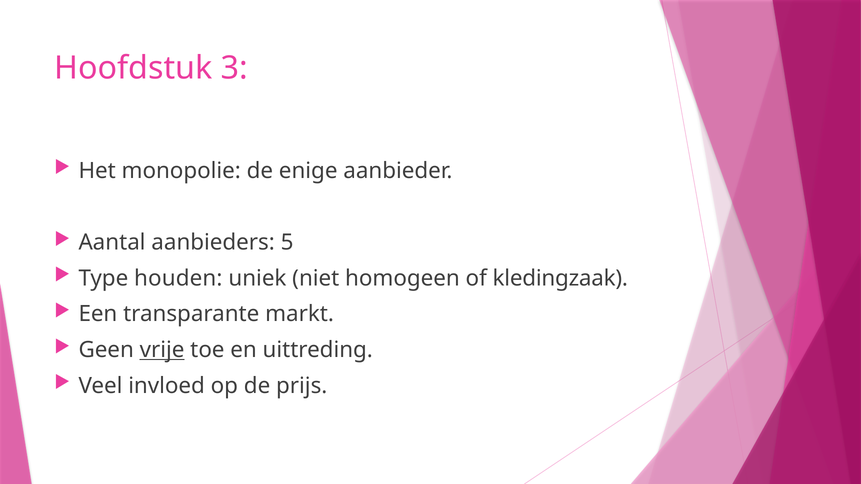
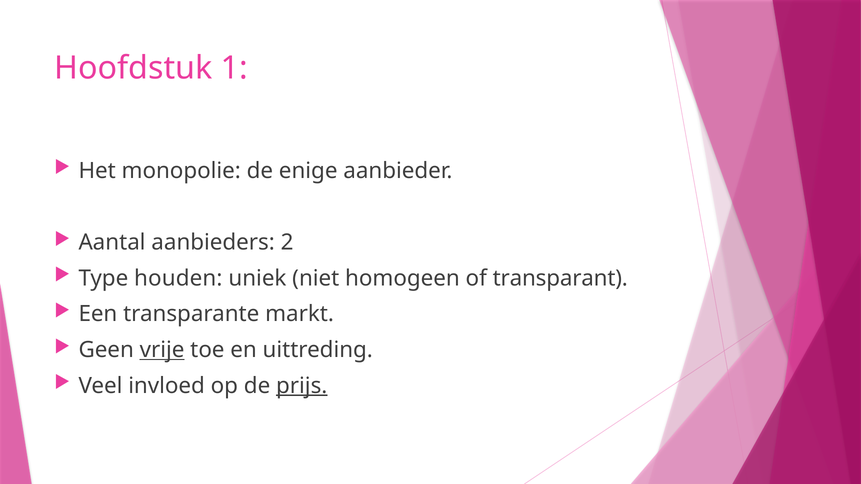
3: 3 -> 1
5: 5 -> 2
kledingzaak: kledingzaak -> transparant
prijs underline: none -> present
